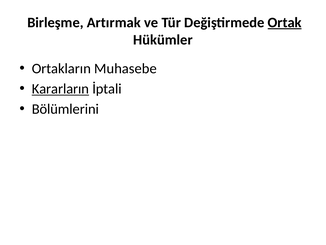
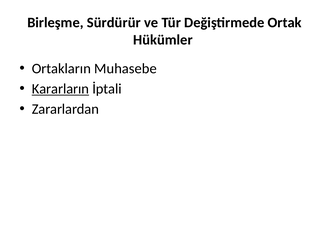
Artırmak: Artırmak -> Sürdürür
Ortak underline: present -> none
Bölümlerini: Bölümlerini -> Zararlardan
